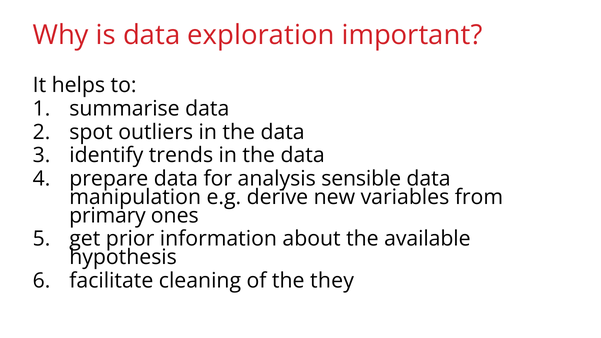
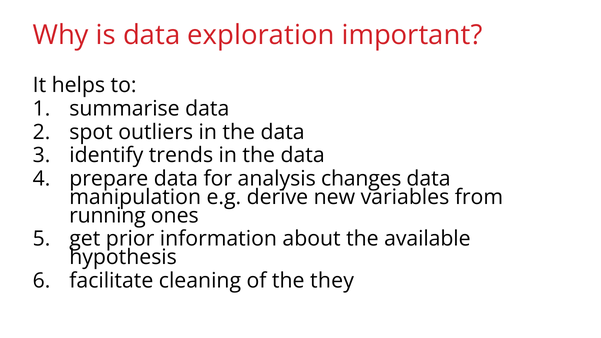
sensible: sensible -> changes
primary: primary -> running
